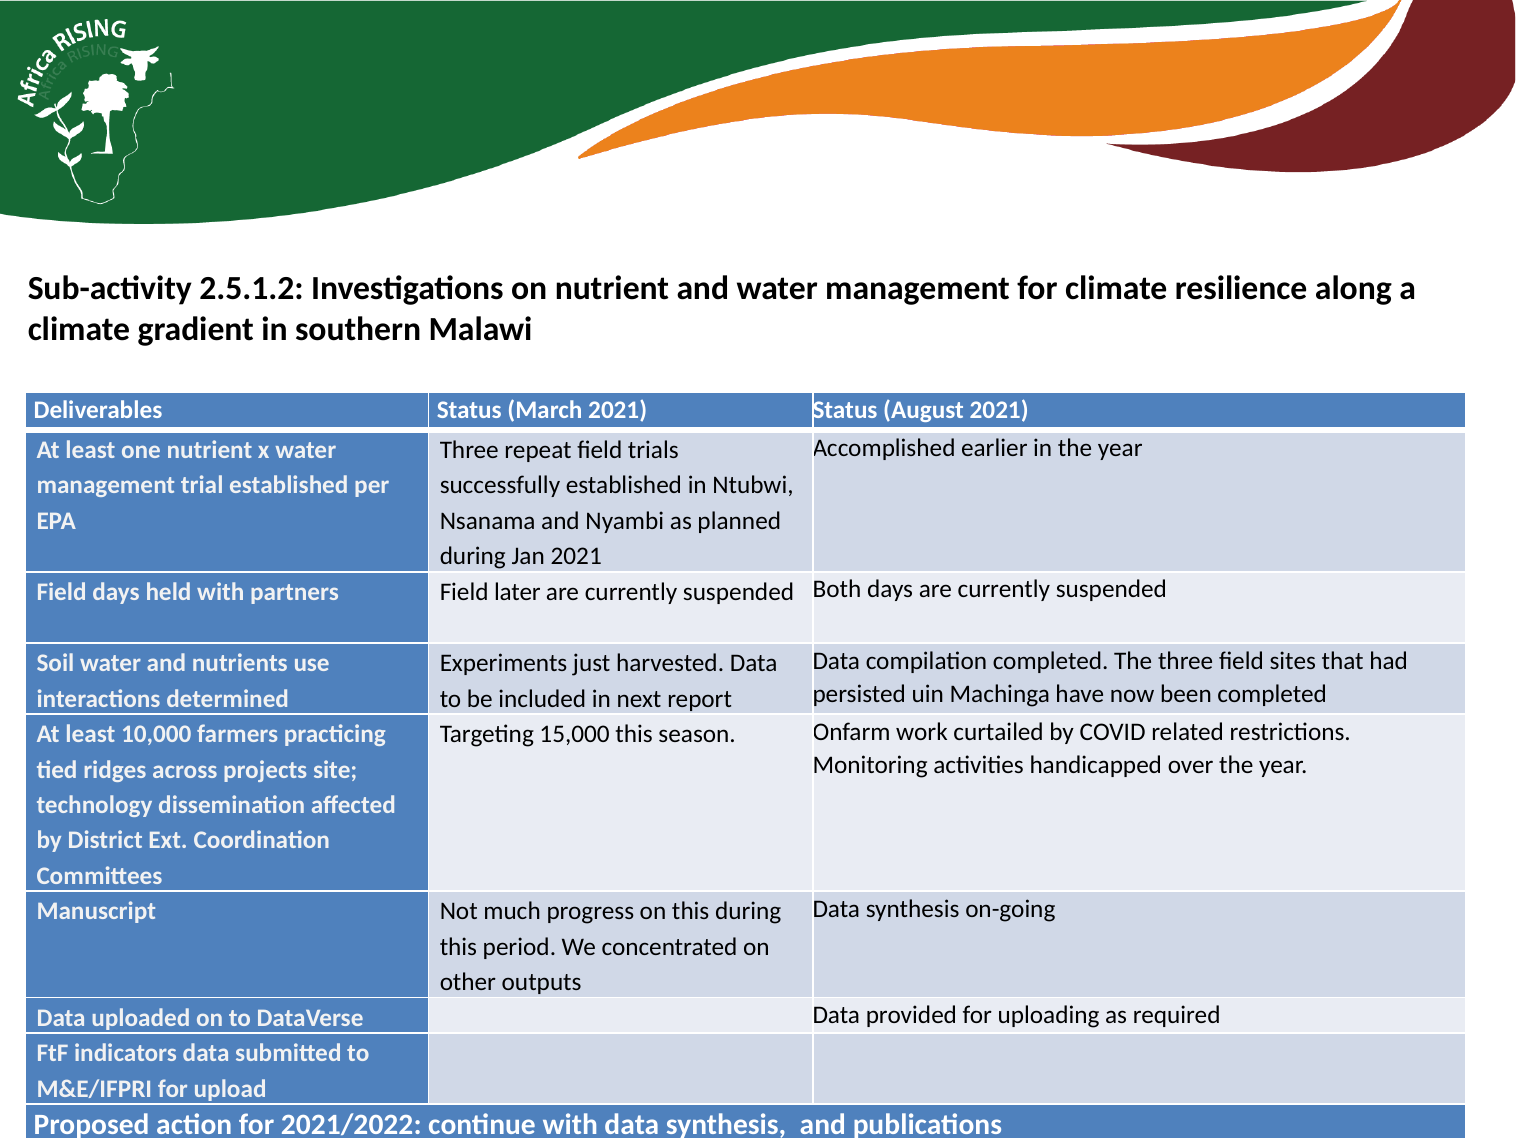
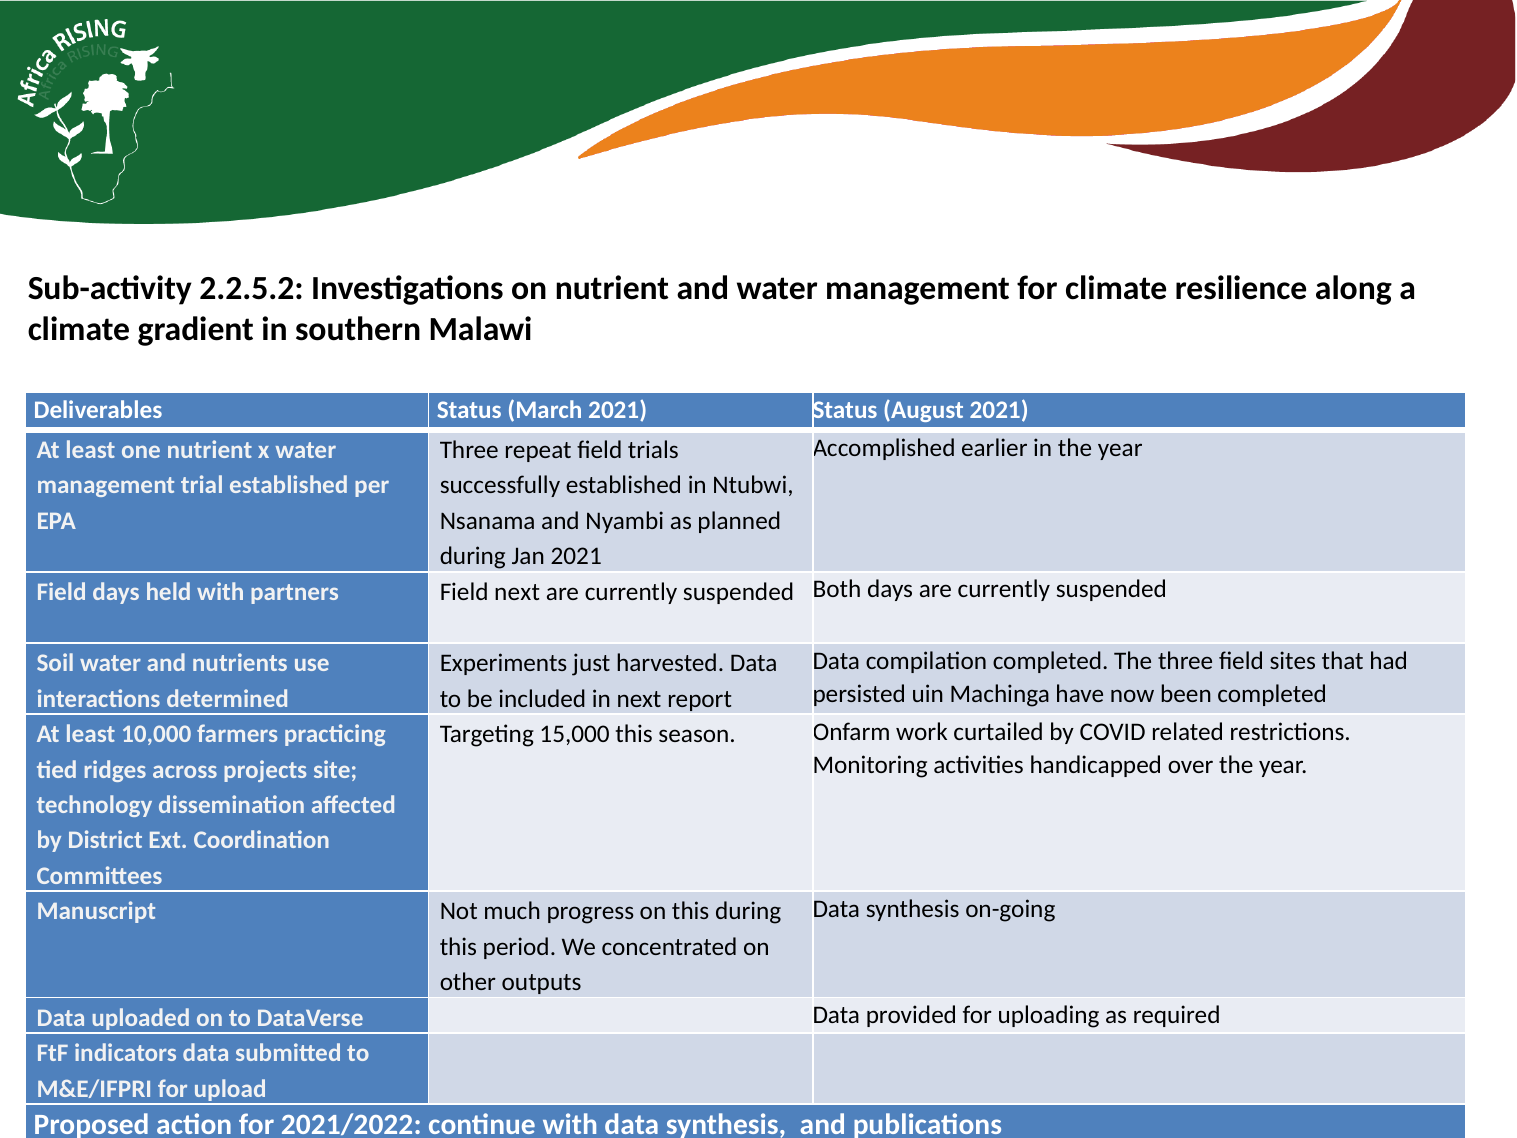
2.5.1.2: 2.5.1.2 -> 2.2.5.2
Field later: later -> next
